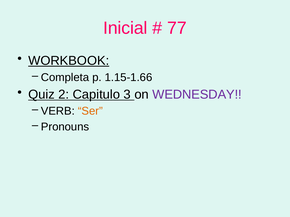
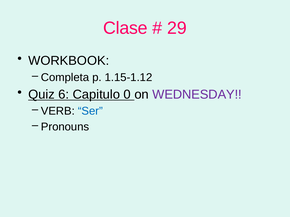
Inicial: Inicial -> Clase
77: 77 -> 29
WORKBOOK underline: present -> none
1.15-1.66: 1.15-1.66 -> 1.15-1.12
2: 2 -> 6
3: 3 -> 0
Ser colour: orange -> blue
